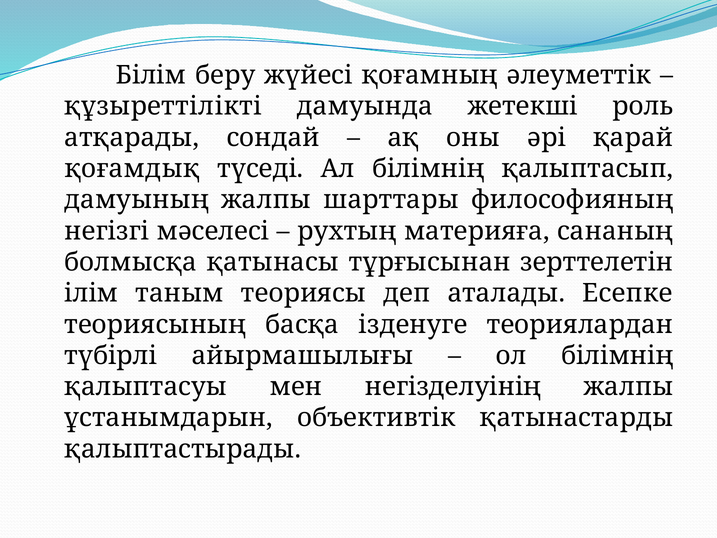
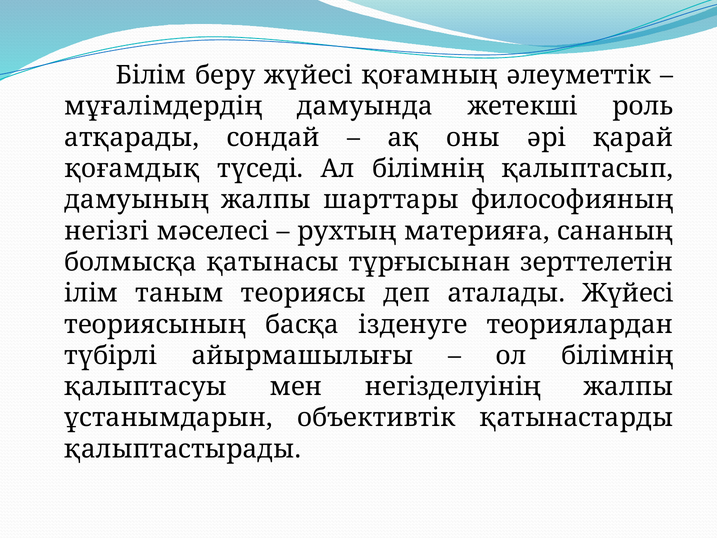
құзыреттілікті: құзыреттілікті -> мұғалімдердің
аталады Есепке: Есепке -> Жүйесi
